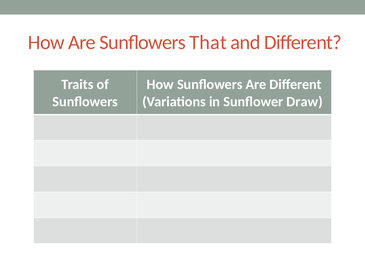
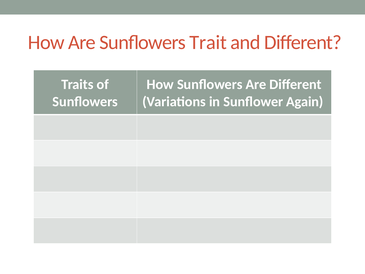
That: That -> Trait
Draw: Draw -> Again
